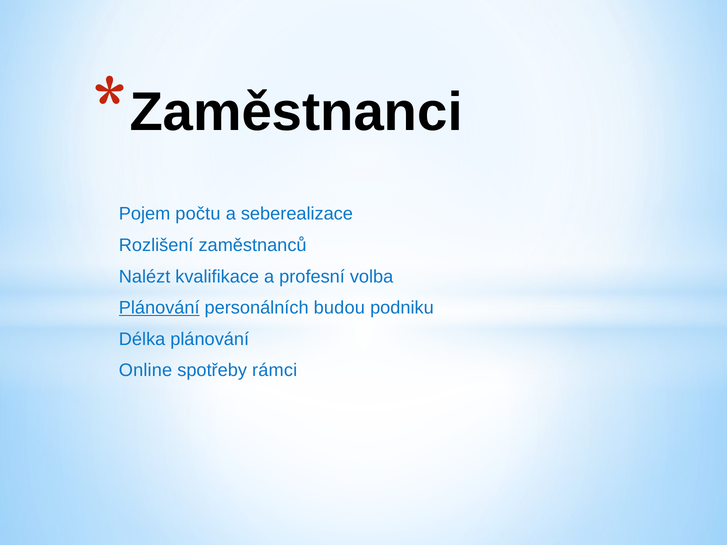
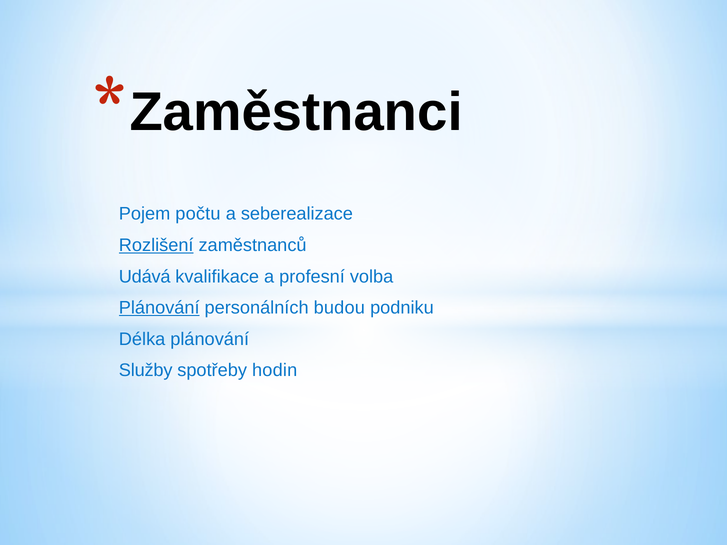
Rozlišení underline: none -> present
Nalézt: Nalézt -> Udává
Online: Online -> Služby
rámci: rámci -> hodin
